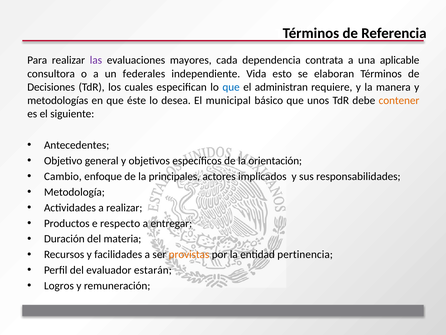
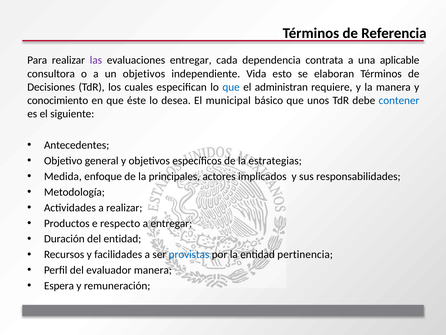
evaluaciones mayores: mayores -> entregar
un federales: federales -> objetivos
metodologías: metodologías -> conocimiento
contener colour: orange -> blue
orientación: orientación -> estrategias
Cambio: Cambio -> Medida
del materia: materia -> entidad
provistas colour: orange -> blue
evaluador estarán: estarán -> manera
Logros: Logros -> Espera
